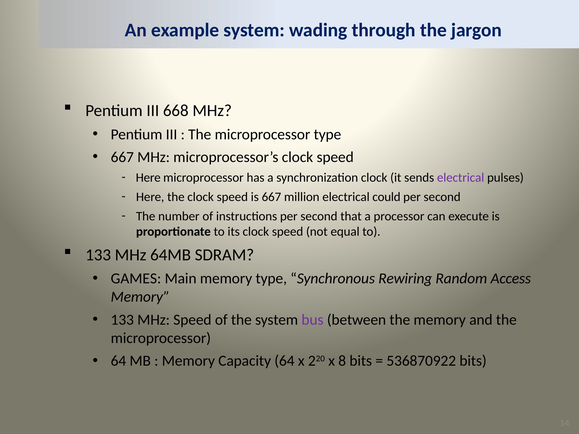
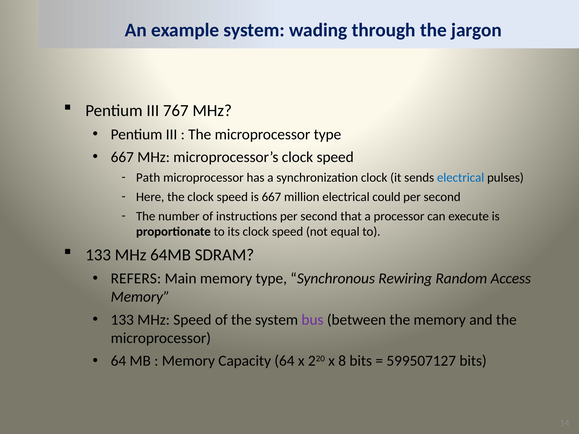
668: 668 -> 767
Here at (148, 178): Here -> Path
electrical at (461, 178) colour: purple -> blue
GAMES: GAMES -> REFERS
536870922: 536870922 -> 599507127
